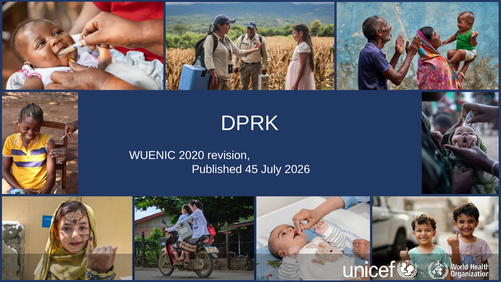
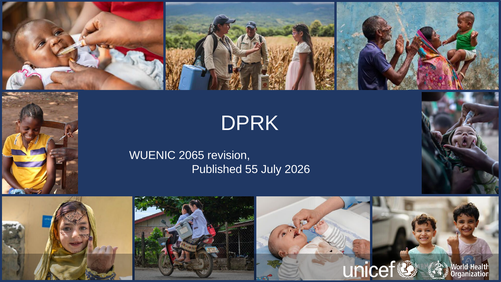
2020: 2020 -> 2065
45: 45 -> 55
